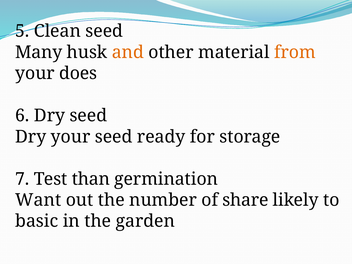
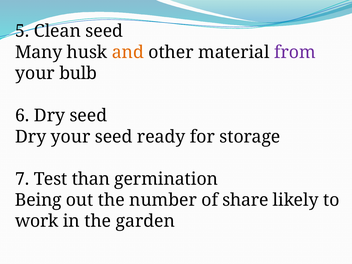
from colour: orange -> purple
does: does -> bulb
Want: Want -> Being
basic: basic -> work
